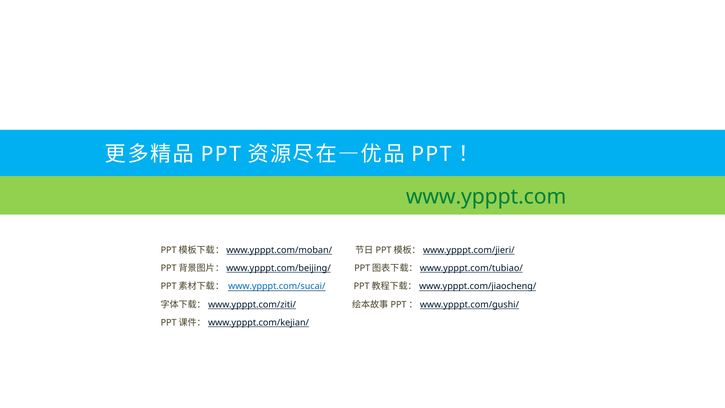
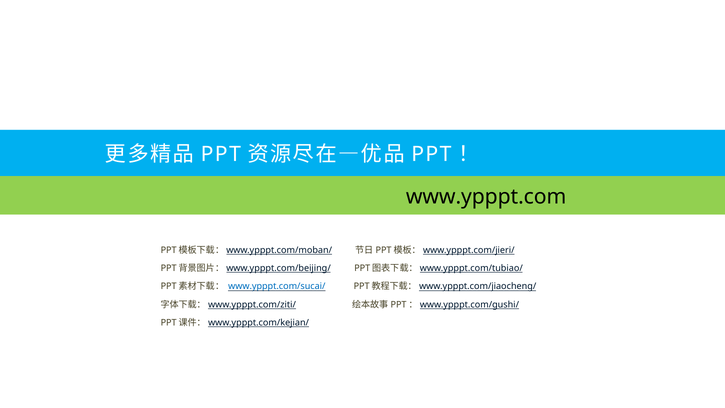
www.ypppt.com colour: green -> black
